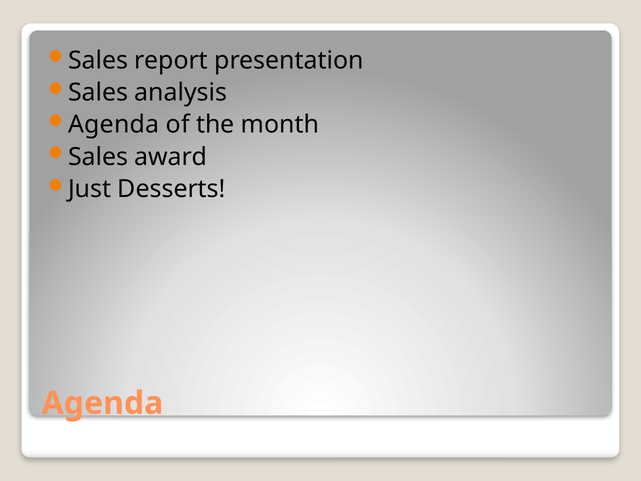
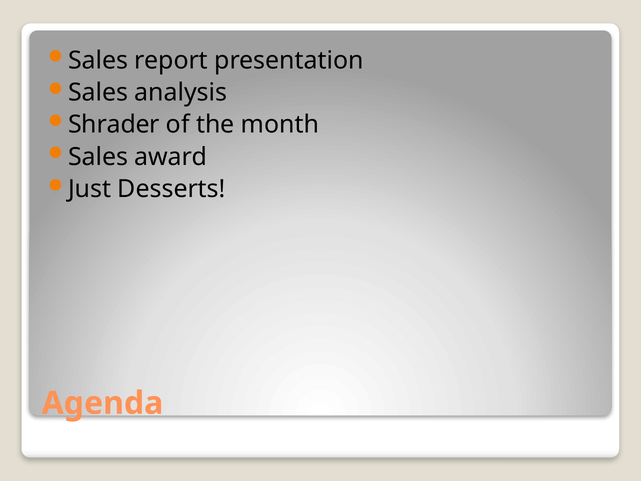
Agenda at (114, 125): Agenda -> Shrader
